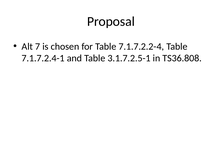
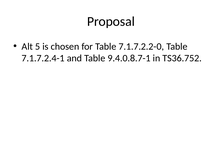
7: 7 -> 5
7.1.7.2.2-4: 7.1.7.2.2-4 -> 7.1.7.2.2-0
3.1.7.2.5-1: 3.1.7.2.5-1 -> 9.4.0.8.7-1
TS36.808: TS36.808 -> TS36.752
